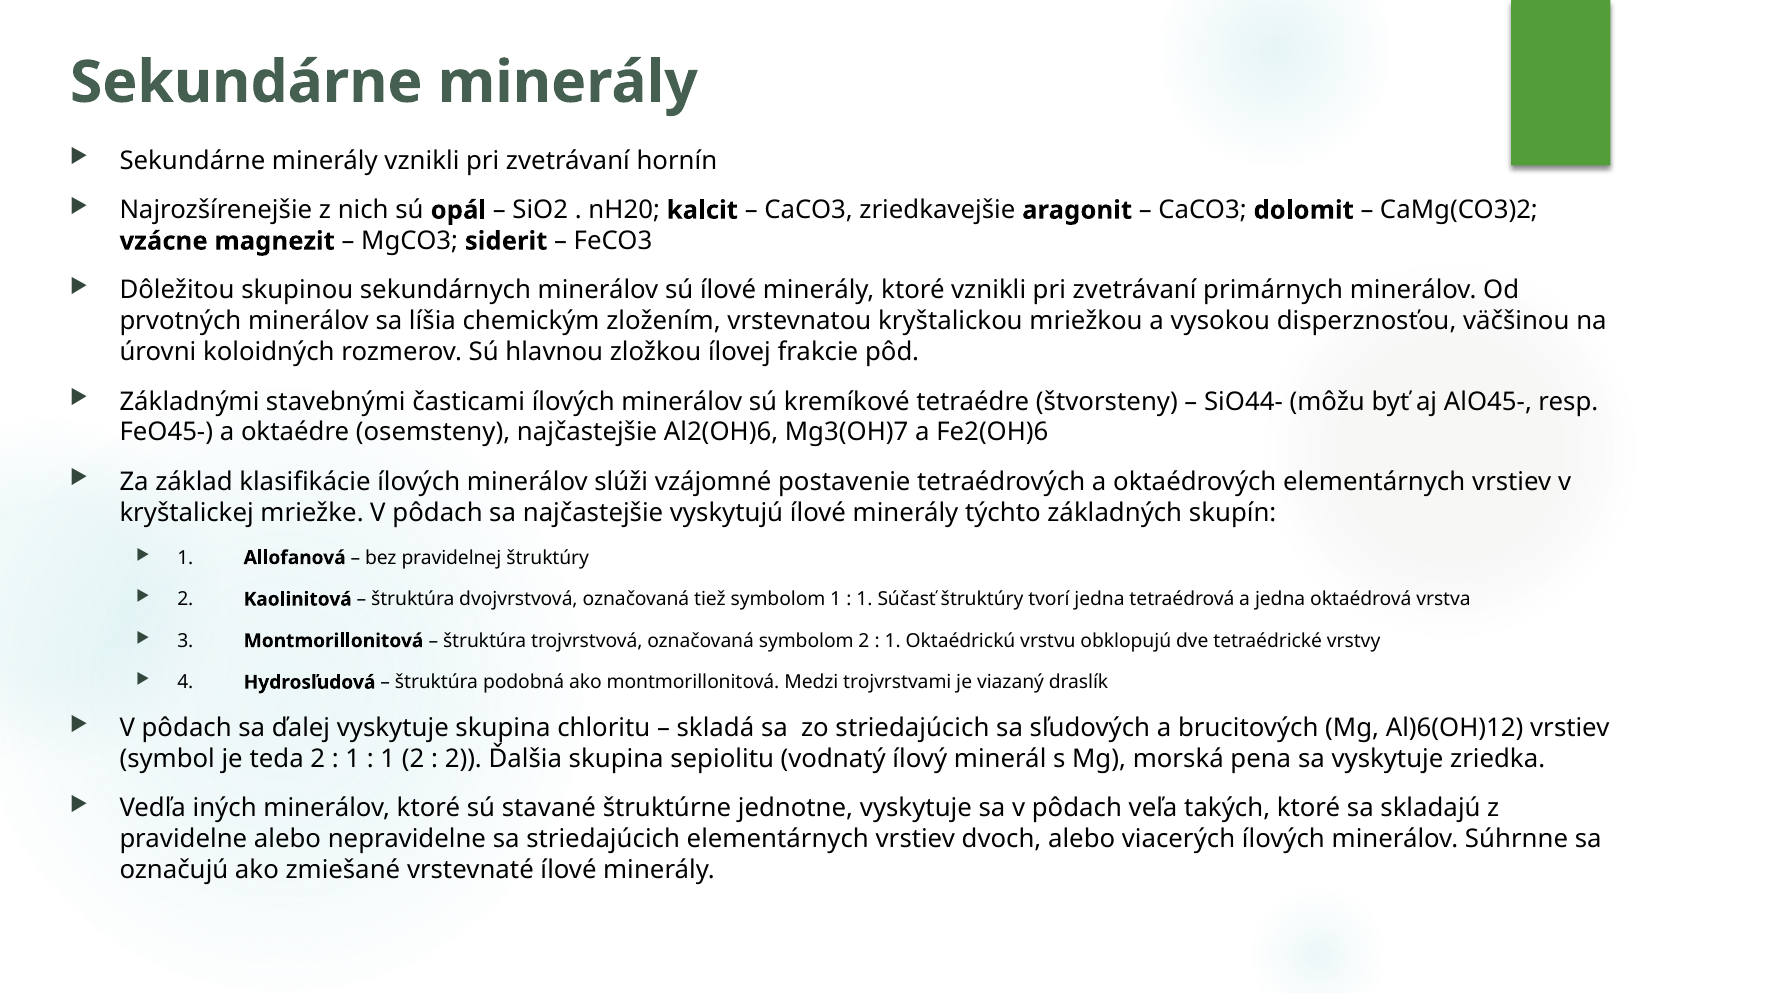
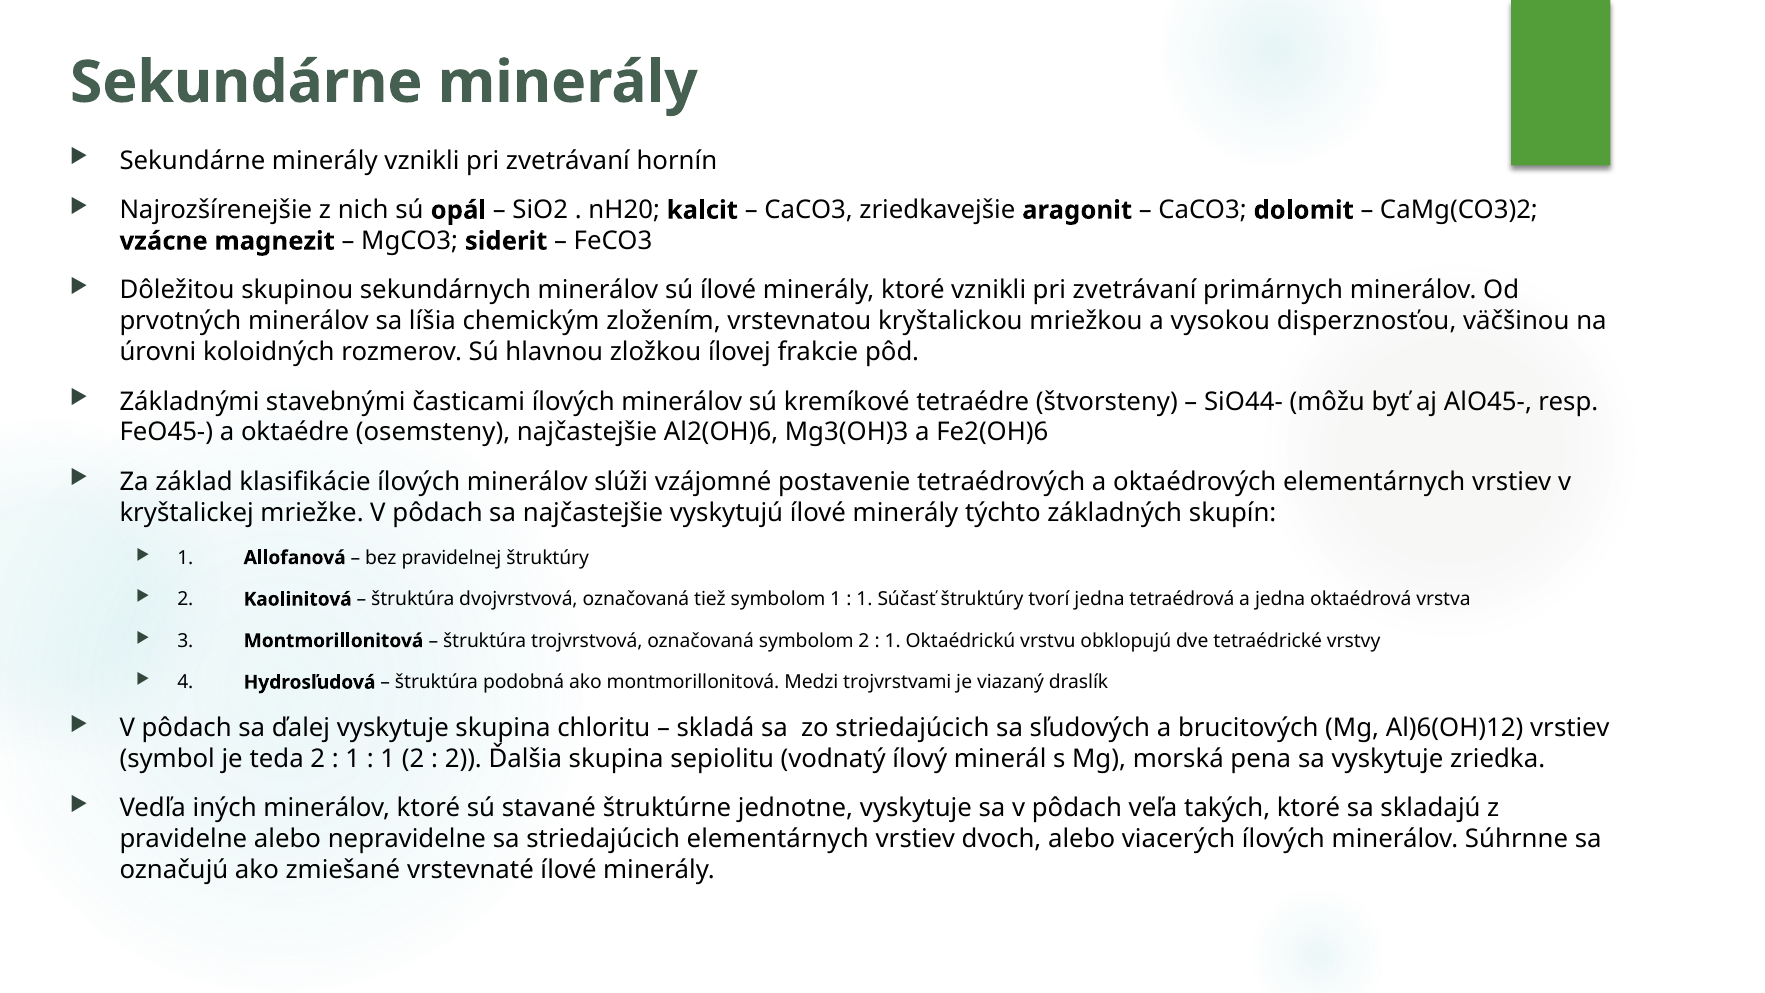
Mg3(OH)7: Mg3(OH)7 -> Mg3(OH)3
